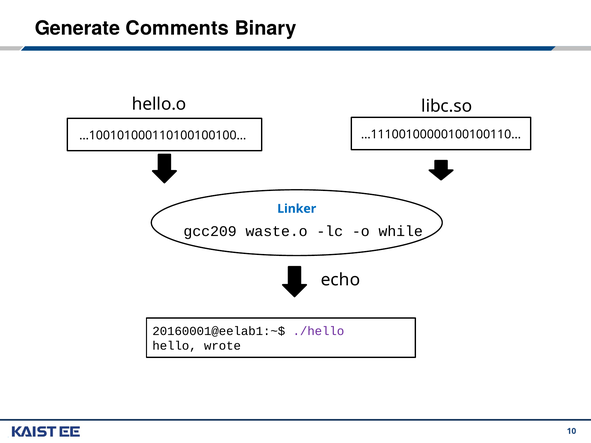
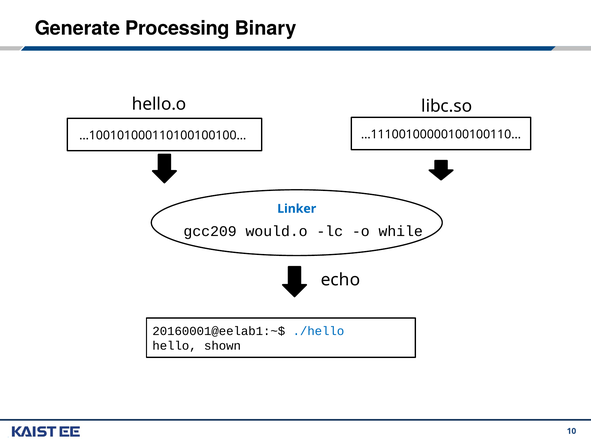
Comments: Comments -> Processing
waste.o: waste.o -> would.o
./hello colour: purple -> blue
wrote: wrote -> shown
